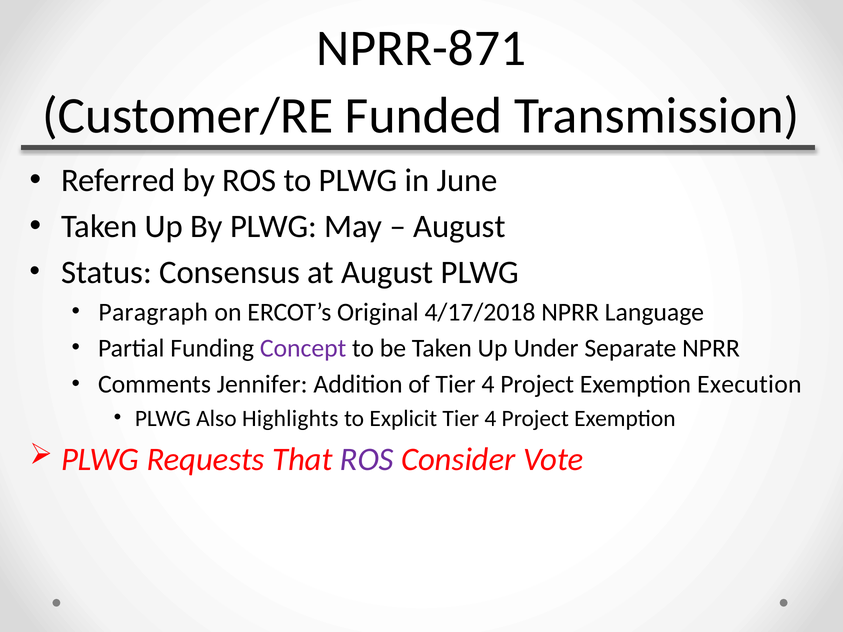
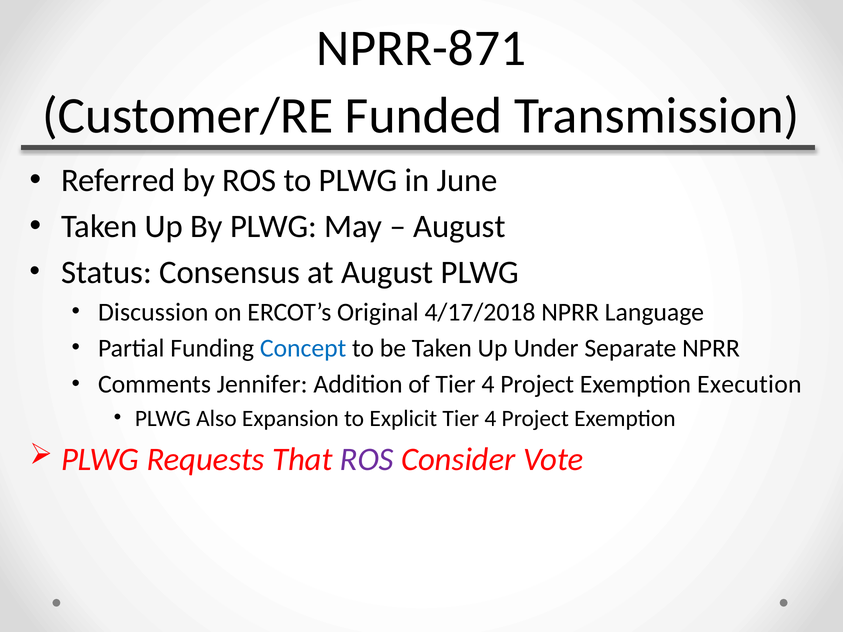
Paragraph: Paragraph -> Discussion
Concept colour: purple -> blue
Highlights: Highlights -> Expansion
